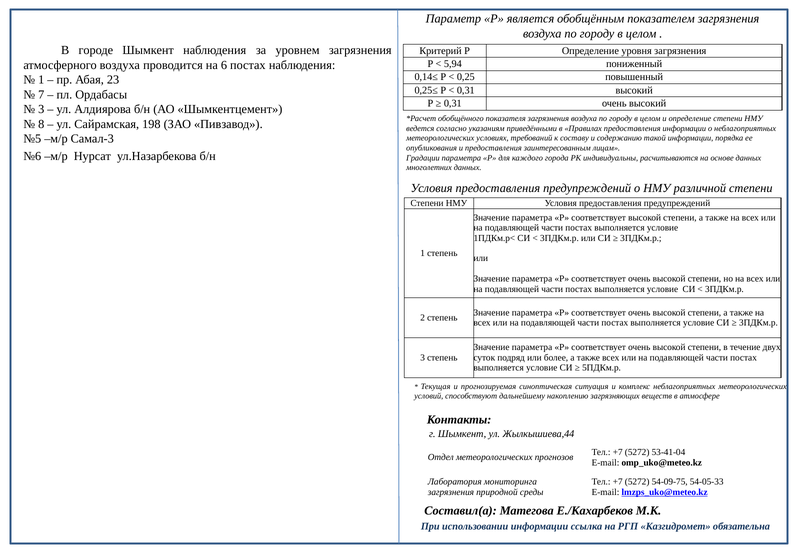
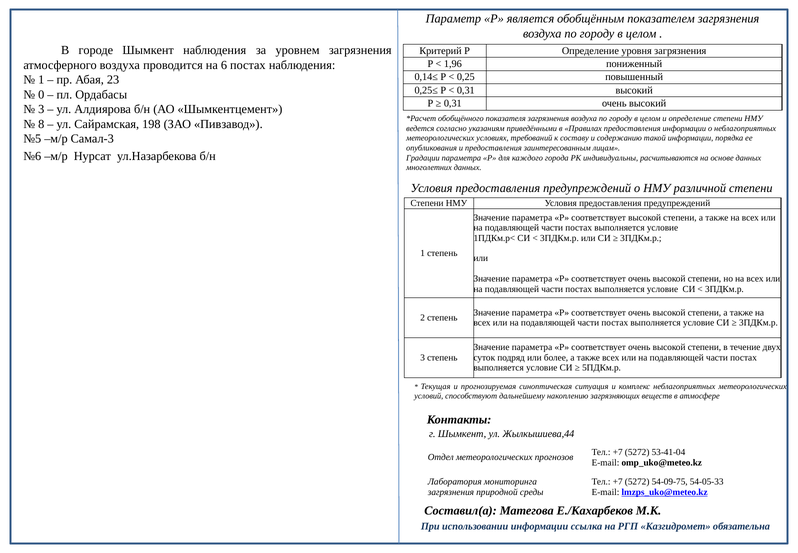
5,94: 5,94 -> 1,96
7: 7 -> 0
